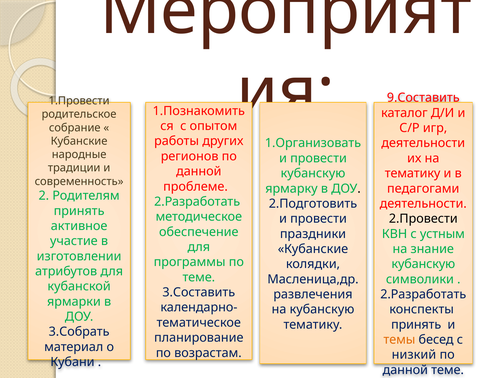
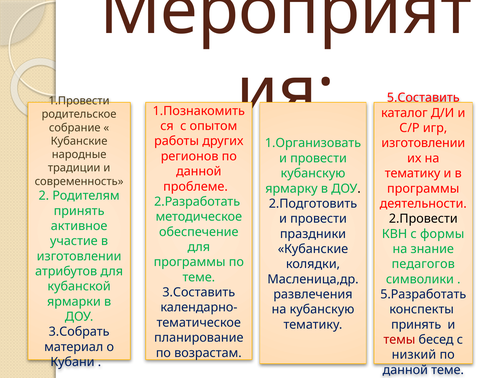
9.Составить: 9.Составить -> 5.Составить
деятельности at (423, 143): деятельности -> изготовлении
педагогами at (423, 189): педагогами -> программы
устным: устным -> формы
кубанскую at (423, 264): кубанскую -> педагогов
2.Разработать at (423, 294): 2.Разработать -> 5.Разработать
темы colour: orange -> red
